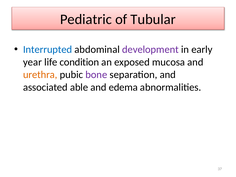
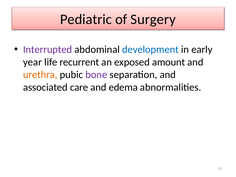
Tubular: Tubular -> Surgery
Interrupted colour: blue -> purple
development colour: purple -> blue
condition: condition -> recurrent
mucosa: mucosa -> amount
able: able -> care
